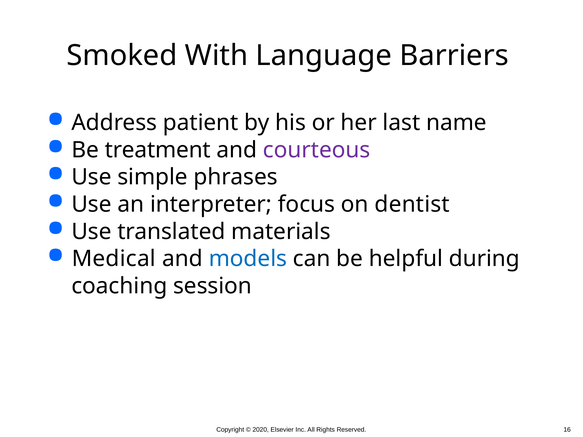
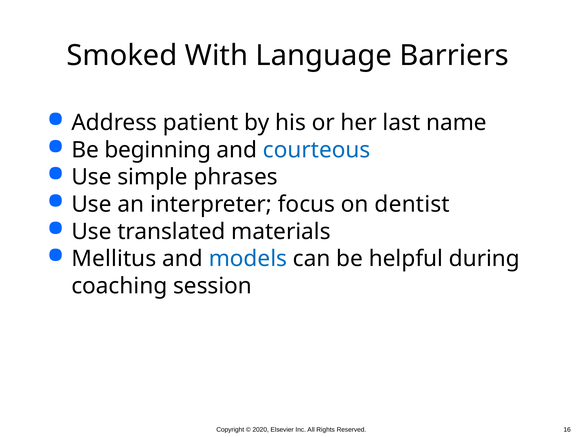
treatment: treatment -> beginning
courteous colour: purple -> blue
Medical: Medical -> Mellitus
